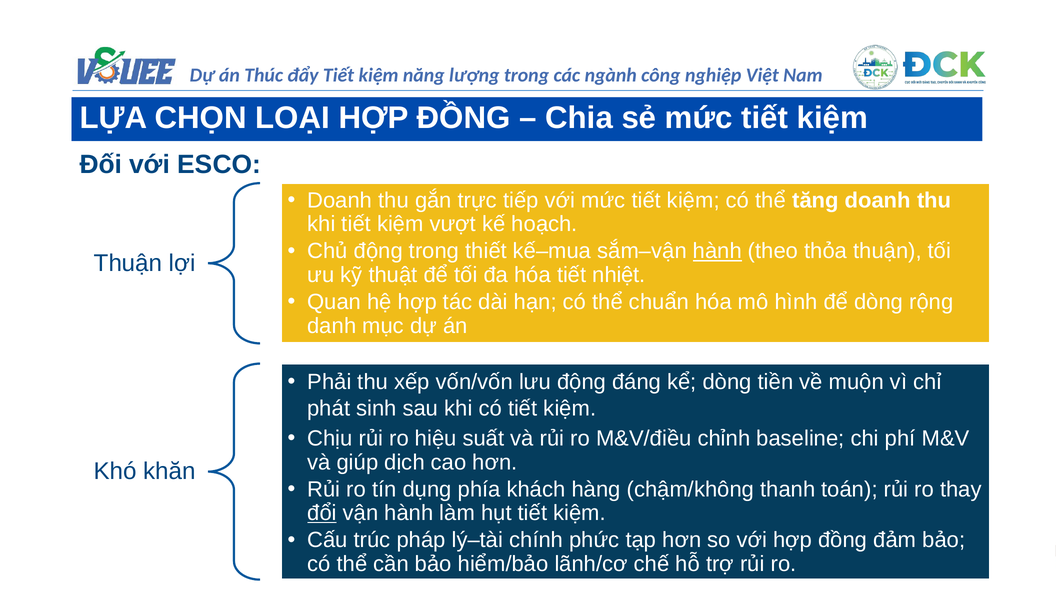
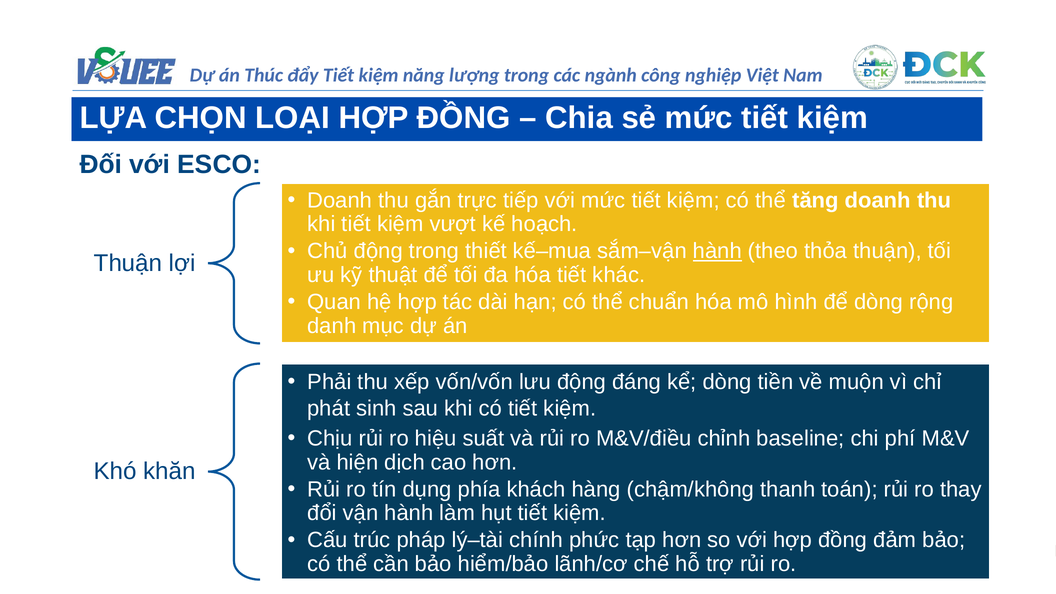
nhiệt: nhiệt -> khác
giúp: giúp -> hiện
đổi underline: present -> none
